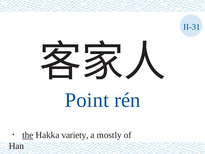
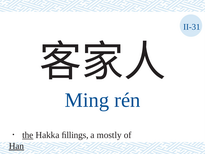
Point: Point -> Ming
variety: variety -> ﬁllings
Han underline: none -> present
